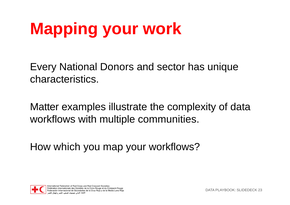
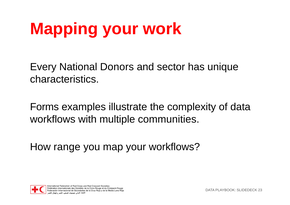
Matter: Matter -> Forms
which: which -> range
